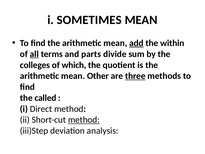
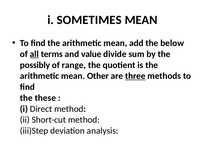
add underline: present -> none
within: within -> below
parts: parts -> value
colleges: colleges -> possibly
which: which -> range
called: called -> these
method at (84, 120) underline: present -> none
